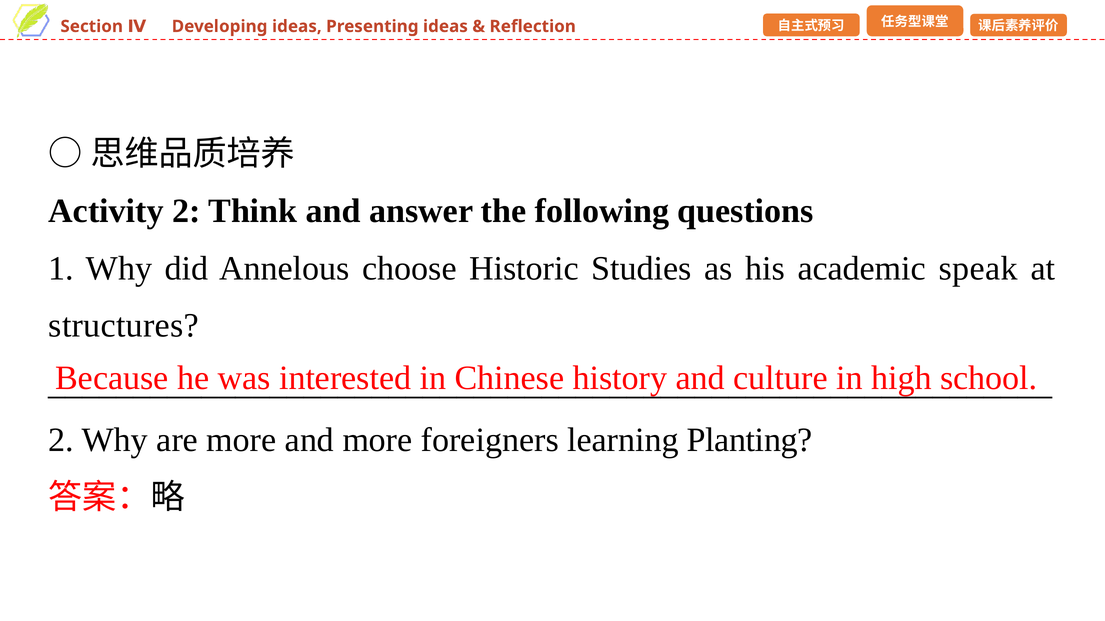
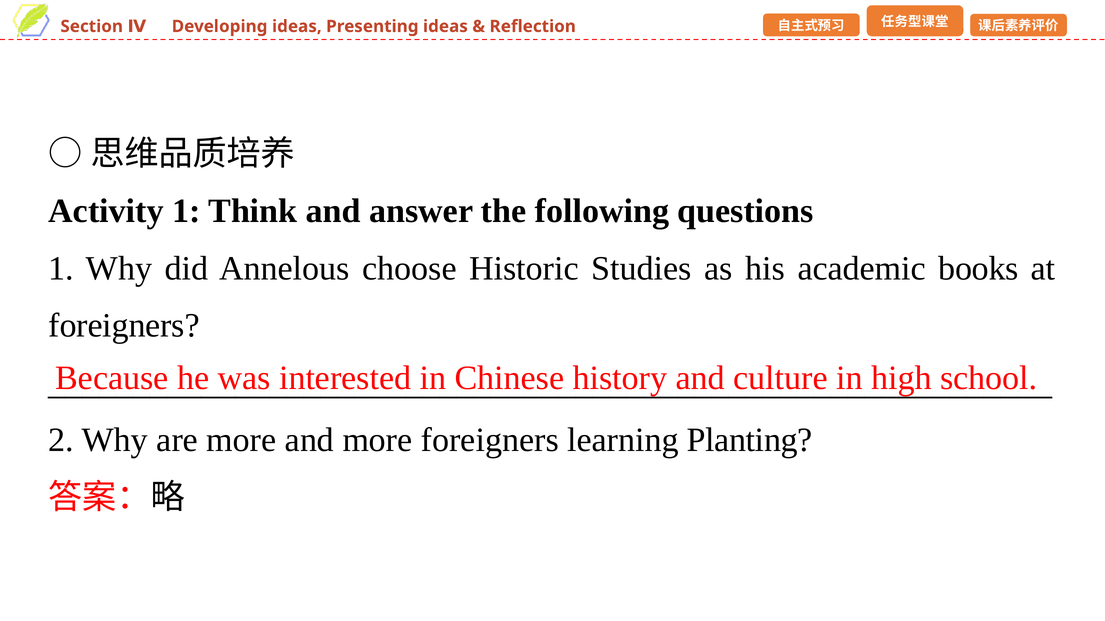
Activity 2: 2 -> 1
speak: speak -> books
structures at (124, 326): structures -> foreigners
